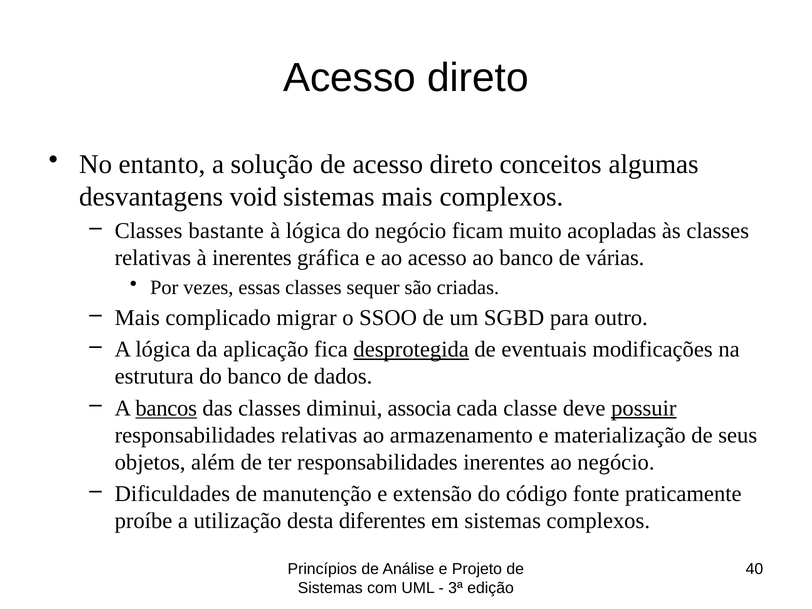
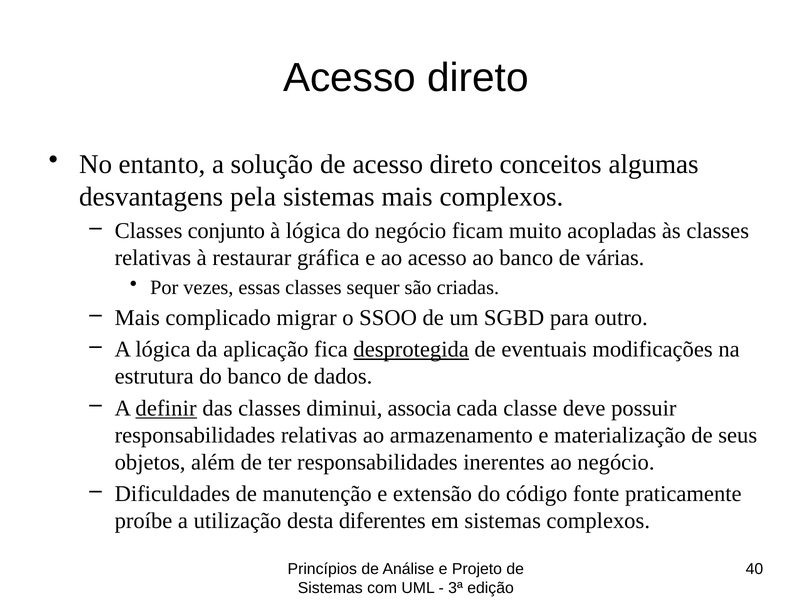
void: void -> pela
bastante: bastante -> conjunto
à inerentes: inerentes -> restaurar
bancos: bancos -> definir
possuir underline: present -> none
